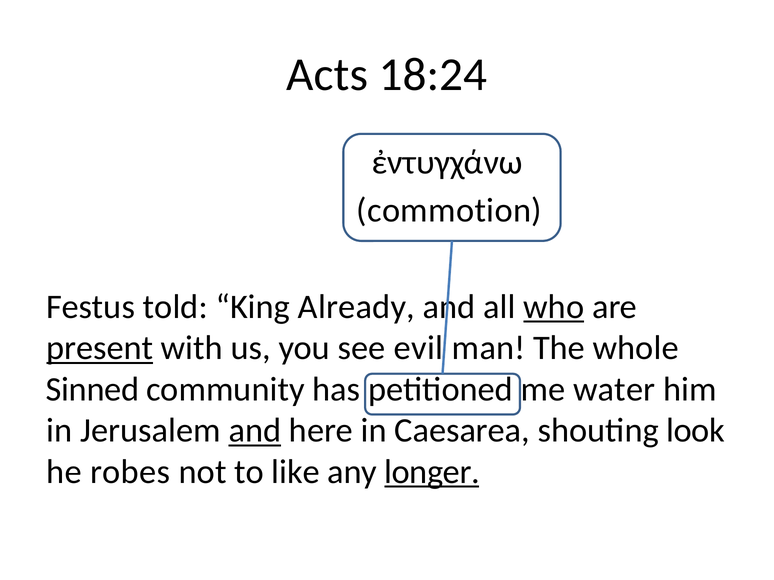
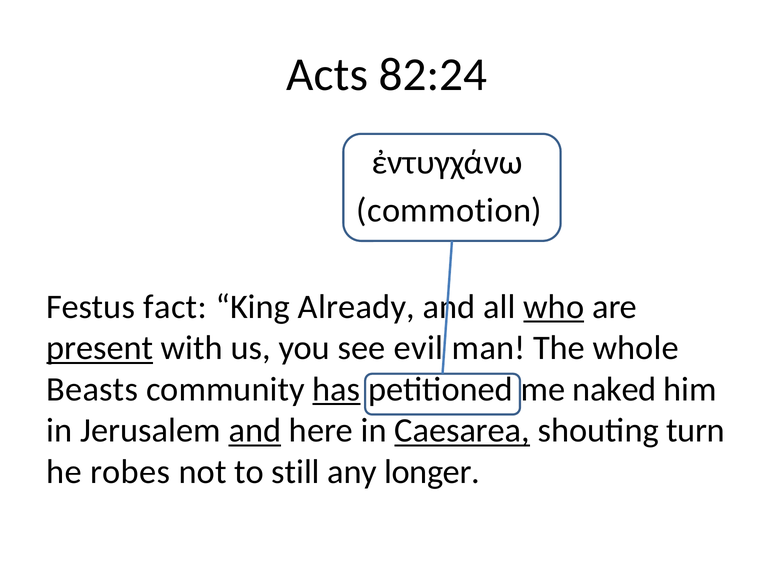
18:24: 18:24 -> 82:24
told: told -> fact
Sinned: Sinned -> Beasts
has underline: none -> present
water: water -> naked
Caesarea underline: none -> present
look: look -> turn
like: like -> still
longer underline: present -> none
